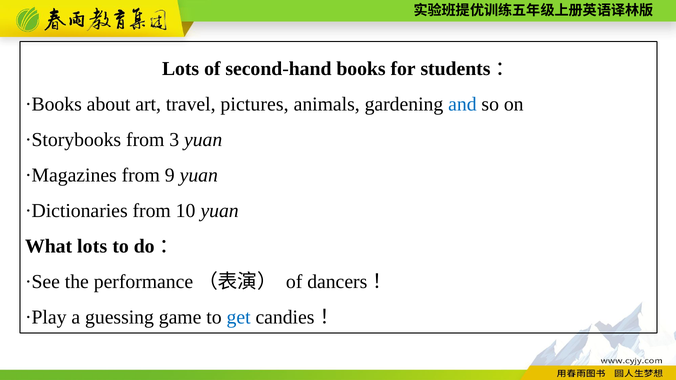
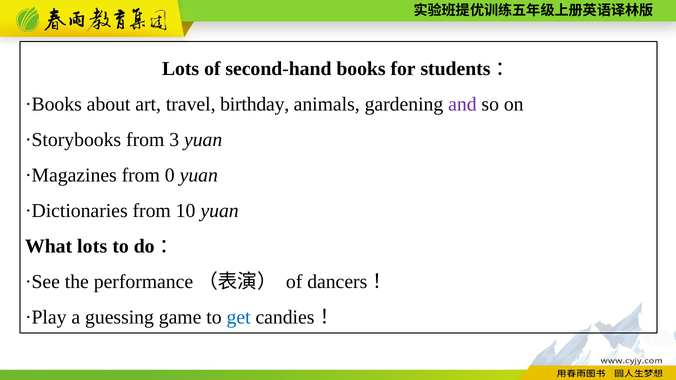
pictures: pictures -> birthday
and colour: blue -> purple
9: 9 -> 0
